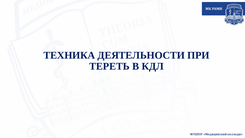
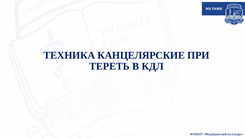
ДЕЯТЕЛЬНОСТИ: ДЕЯТЕЛЬНОСТИ -> КАНЦЕЛЯРСКИЕ
